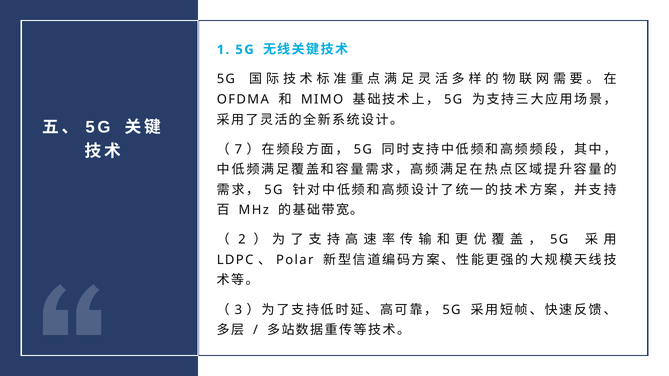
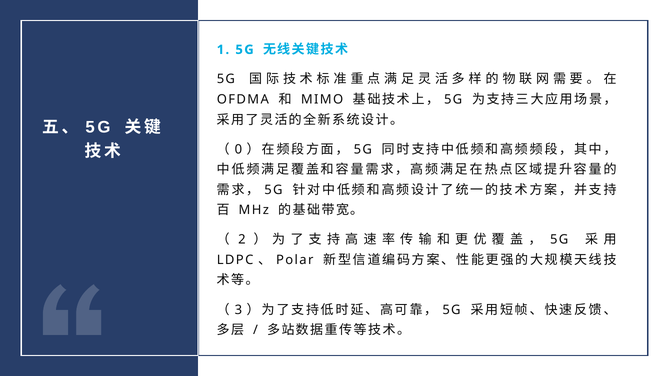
7: 7 -> 0
